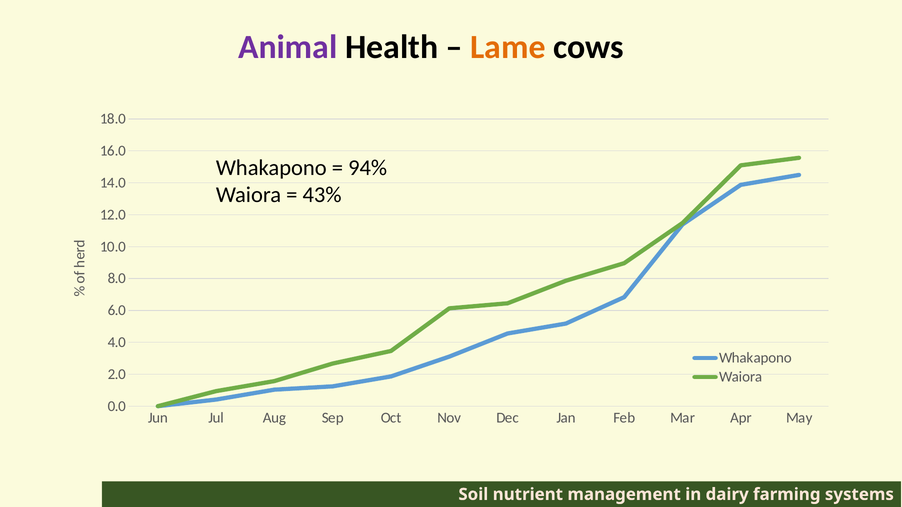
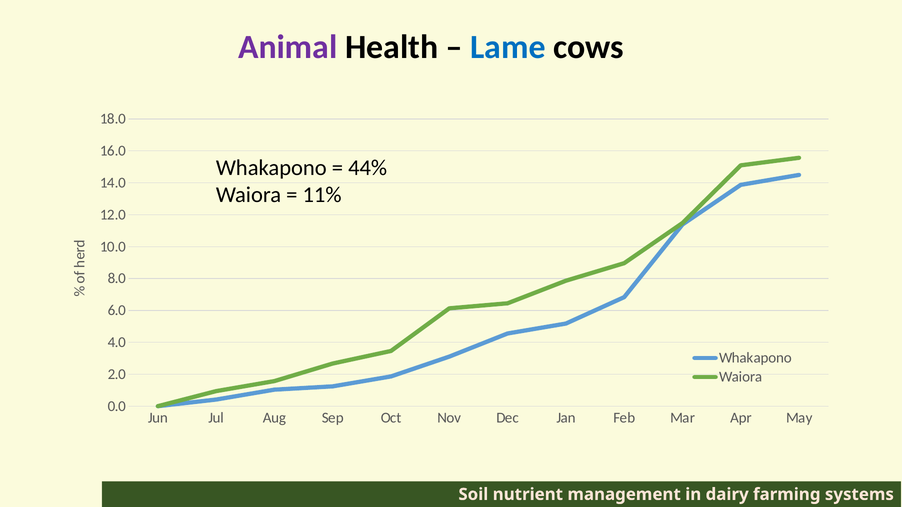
Lame colour: orange -> blue
94%: 94% -> 44%
43%: 43% -> 11%
